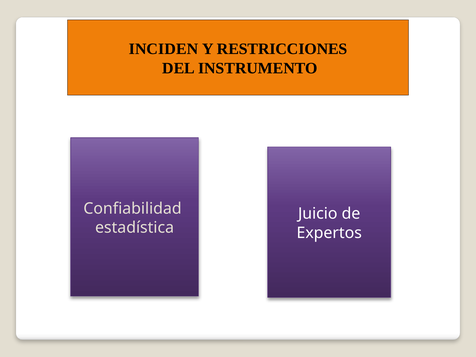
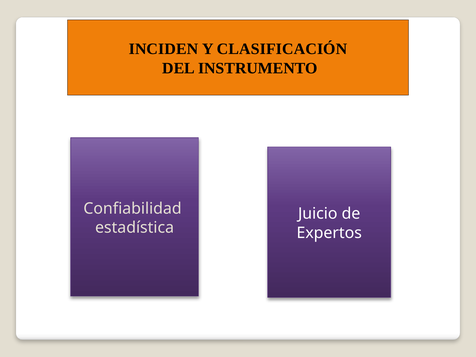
RESTRICCIONES: RESTRICCIONES -> CLASIFICACIÓN
